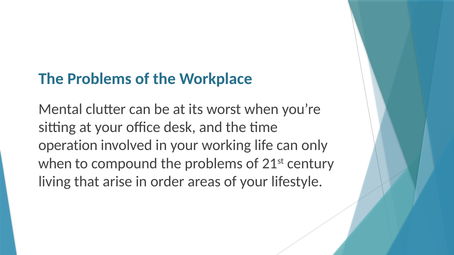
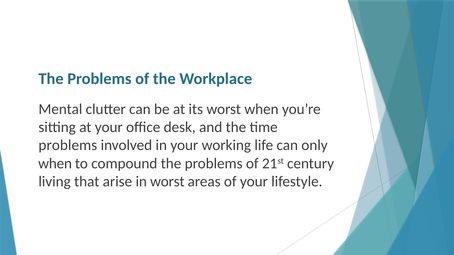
operation at (68, 146): operation -> problems
in order: order -> worst
